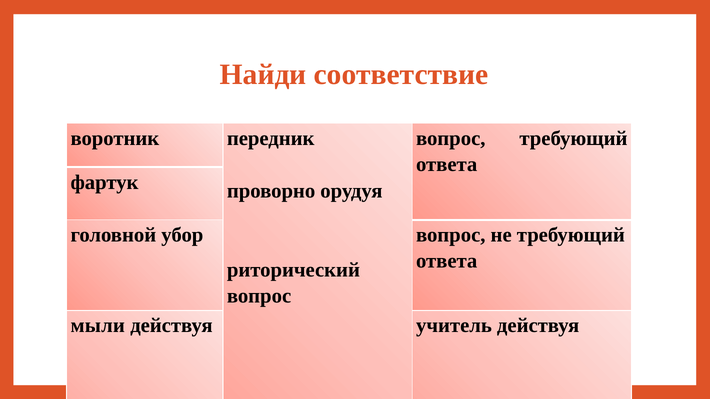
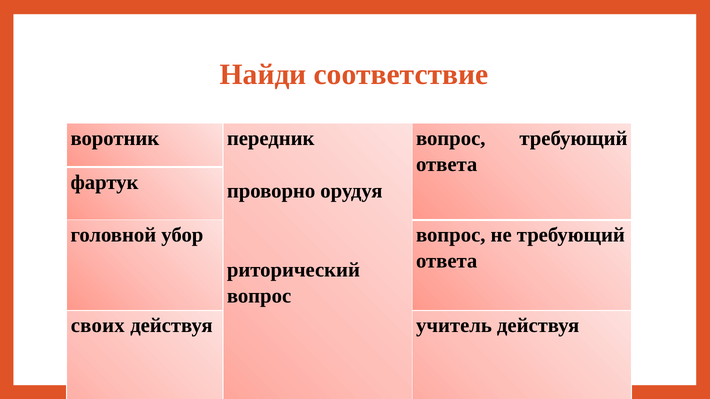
мыли: мыли -> своих
